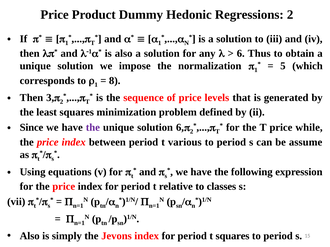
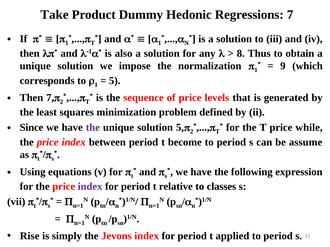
Price at (55, 15): Price -> Take
Regressions 2: 2 -> 7
6 at (241, 53): 6 -> 8
5: 5 -> 9
8 at (115, 81): 8 -> 5
Then 3: 3 -> 7
solution 6: 6 -> 5
various: various -> become
index at (90, 187) colour: black -> purple
Also at (30, 236): Also -> Rise
t squares: squares -> applied
